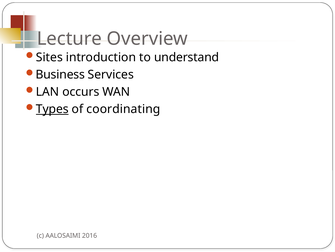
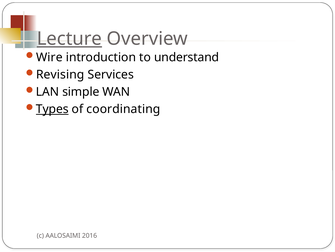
Lecture underline: none -> present
Sites: Sites -> Wire
Business: Business -> Revising
occurs: occurs -> simple
